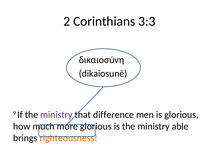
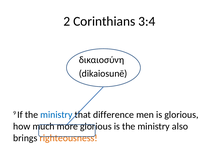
3:3: 3:3 -> 3:4
ministry at (56, 114) colour: purple -> blue
able: able -> also
